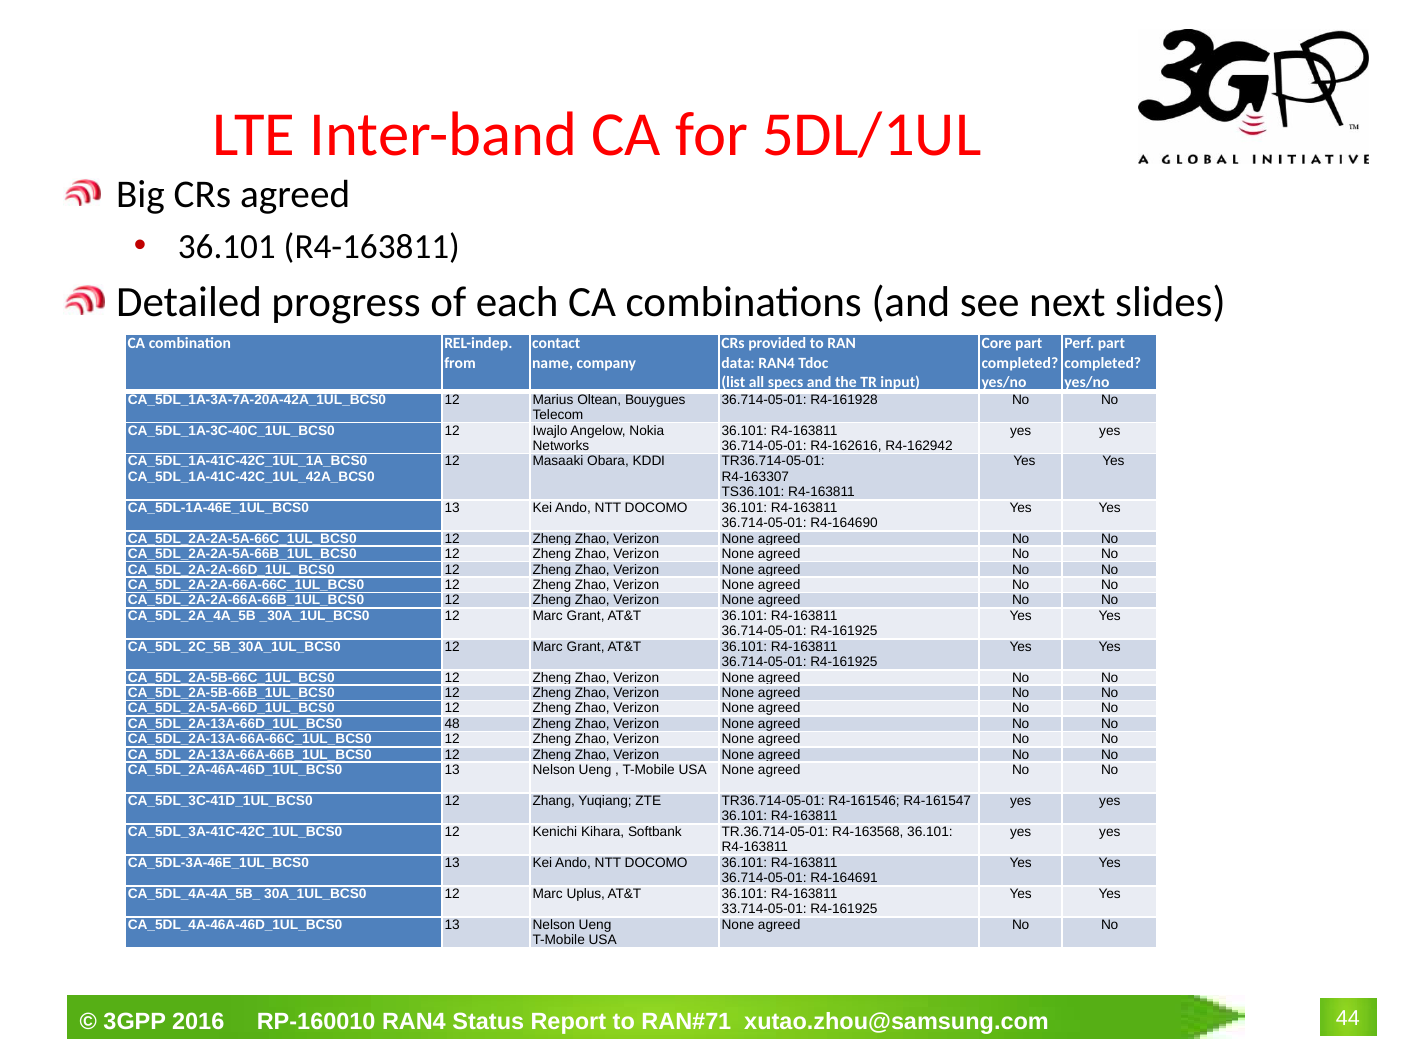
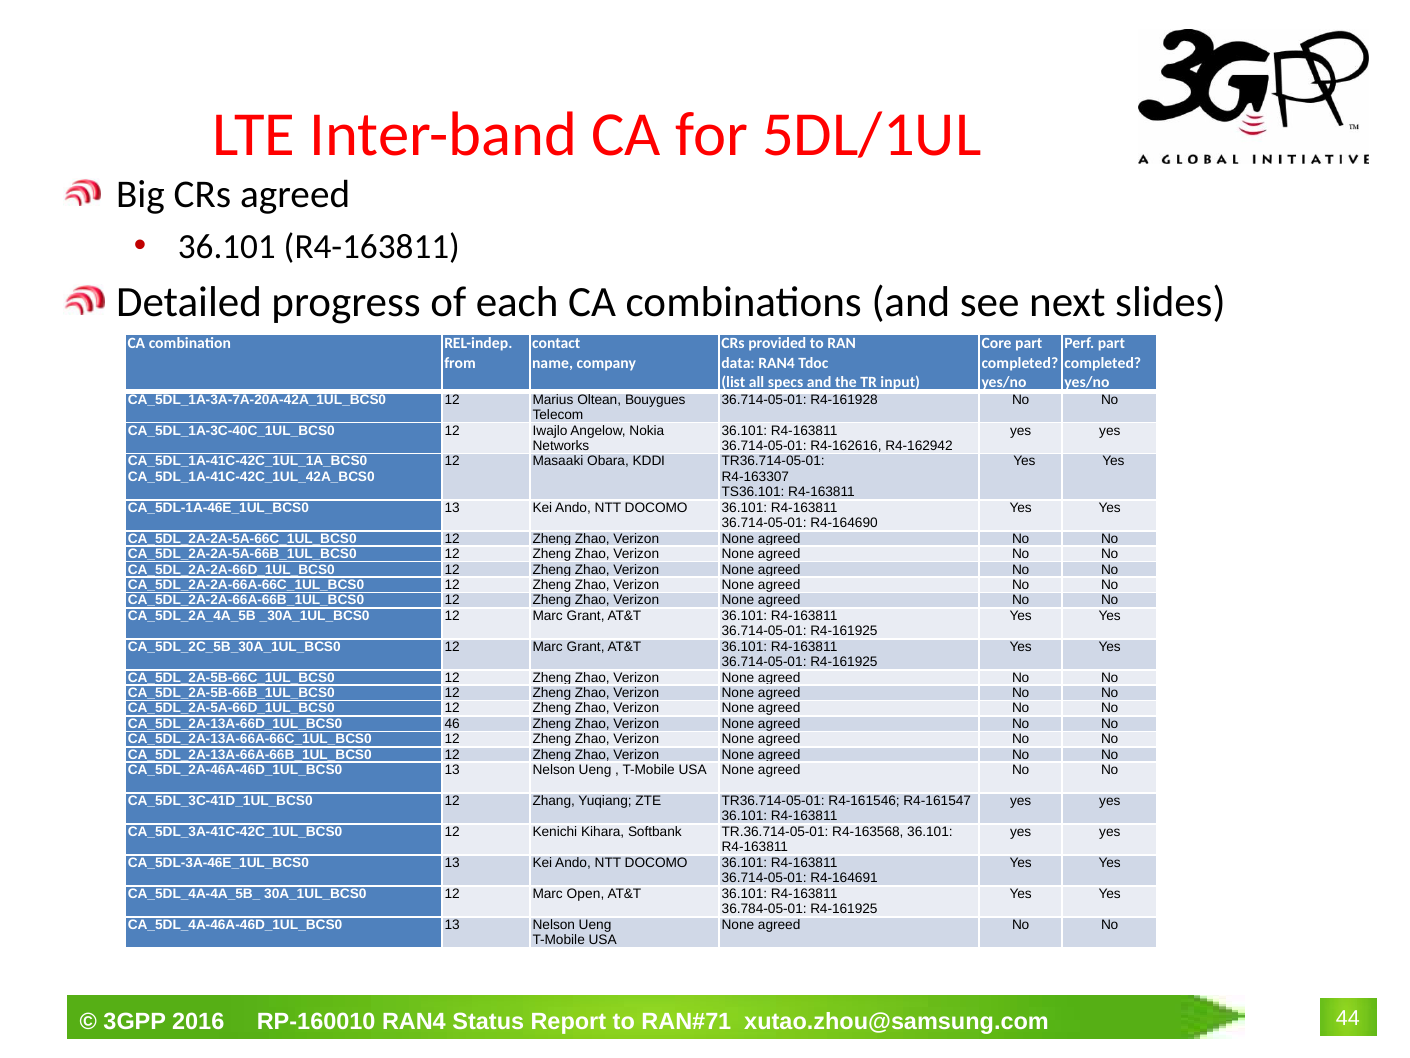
48: 48 -> 46
Uplus: Uplus -> Open
33.714-05-01: 33.714-05-01 -> 36.784-05-01
